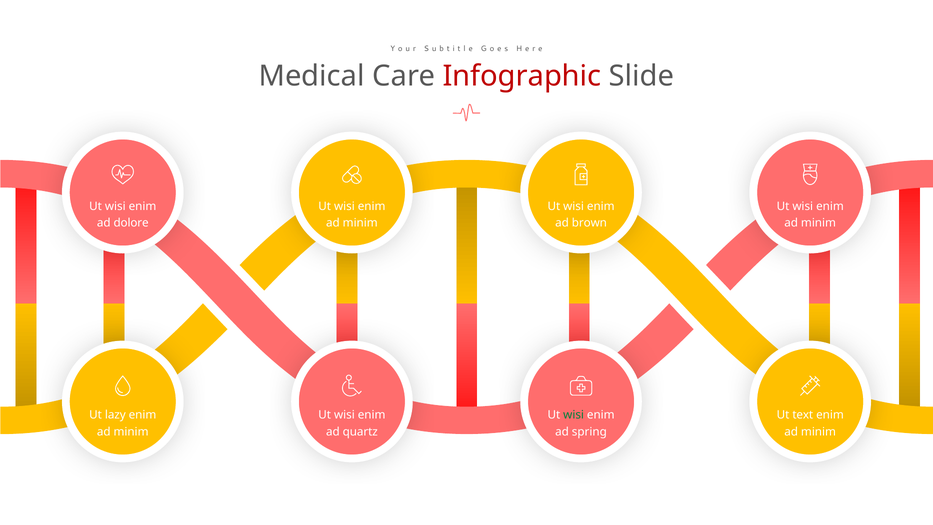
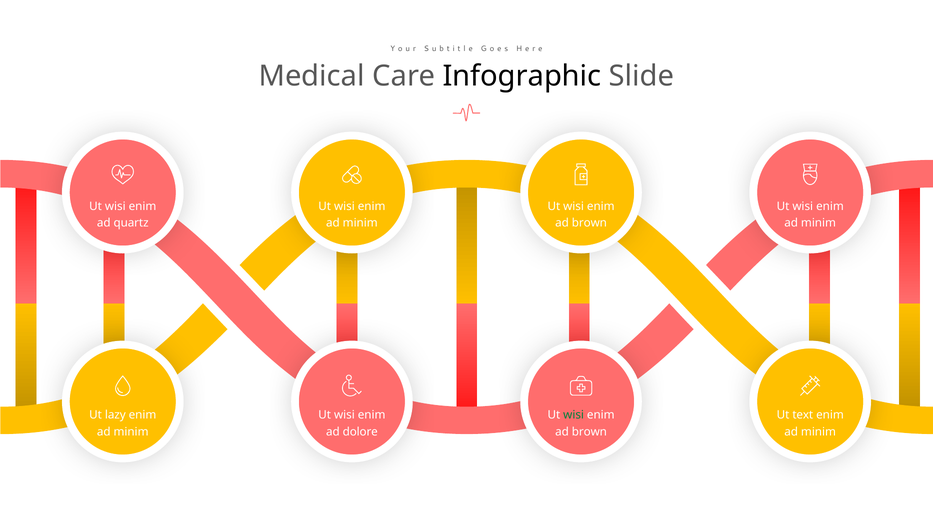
Infographic colour: red -> black
dolore: dolore -> quartz
quartz: quartz -> dolore
spring at (589, 432): spring -> brown
